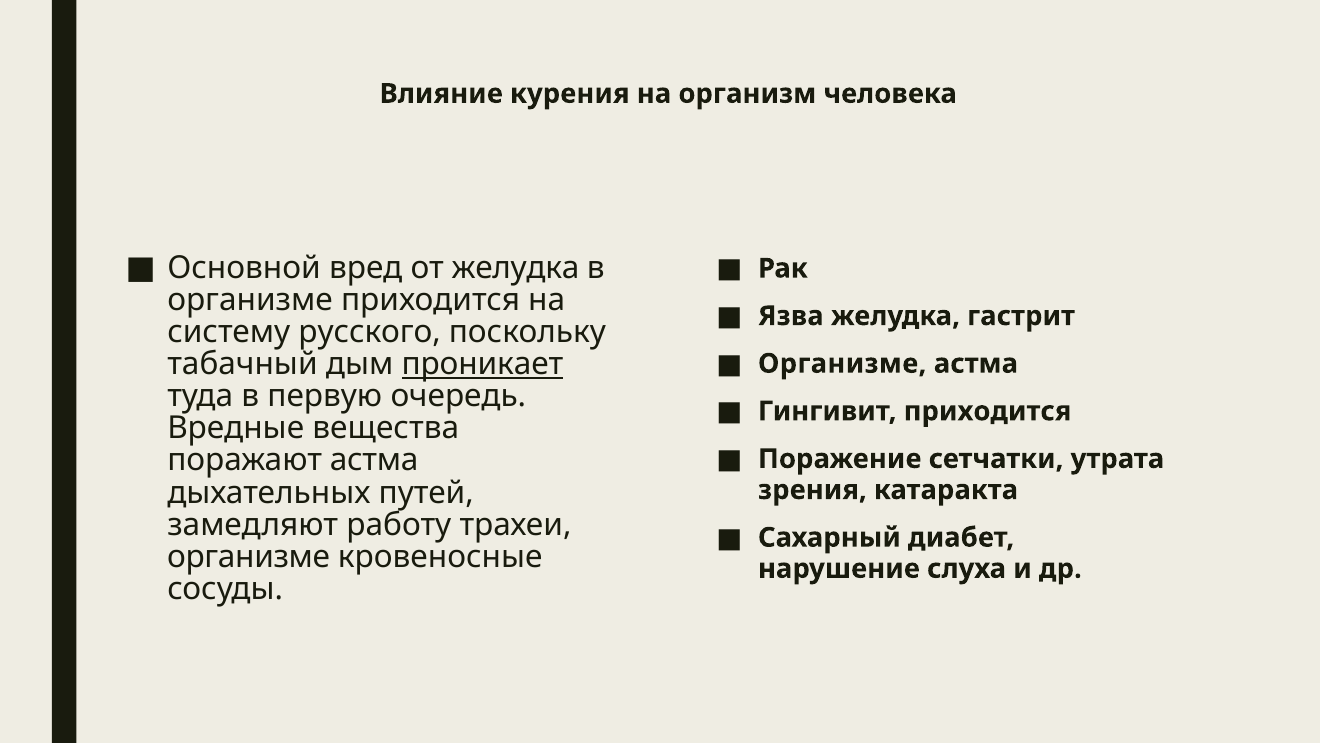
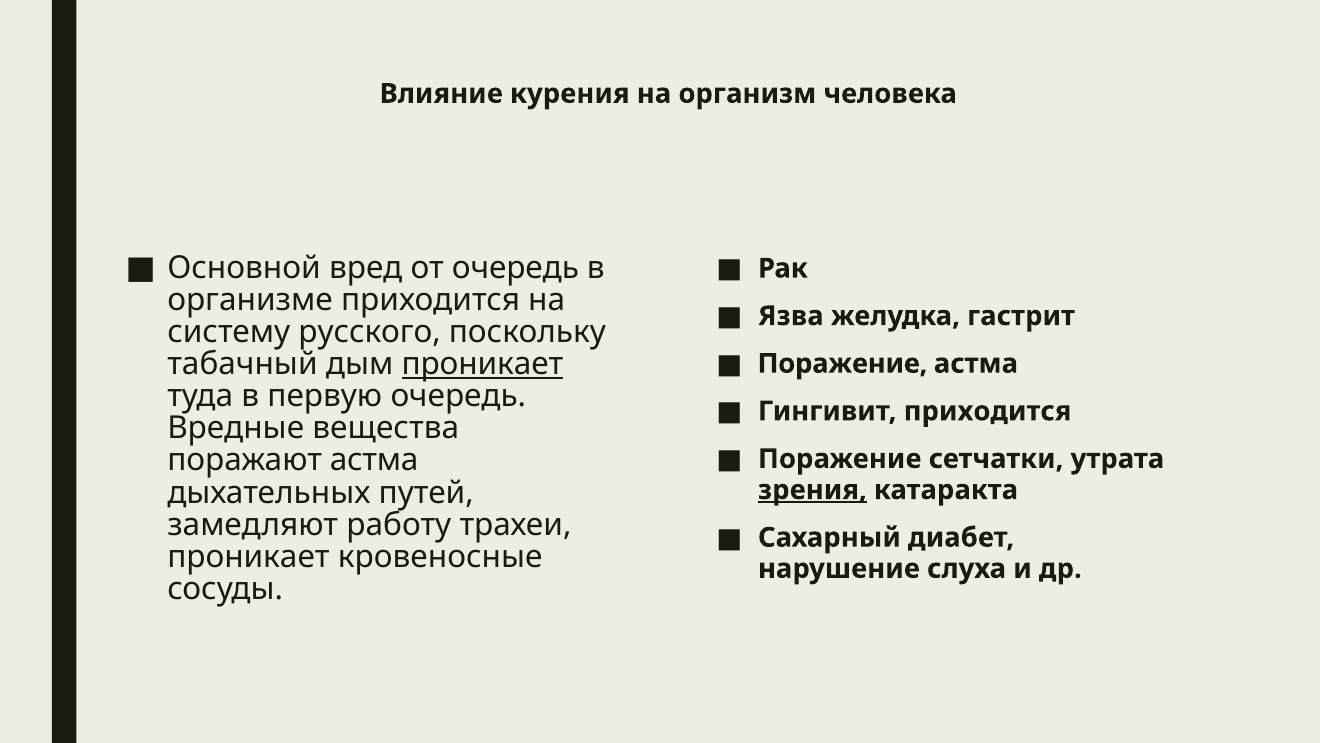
от желудка: желудка -> очередь
Организме at (842, 363): Организме -> Поражение
зрения underline: none -> present
организме at (249, 556): организме -> проникает
